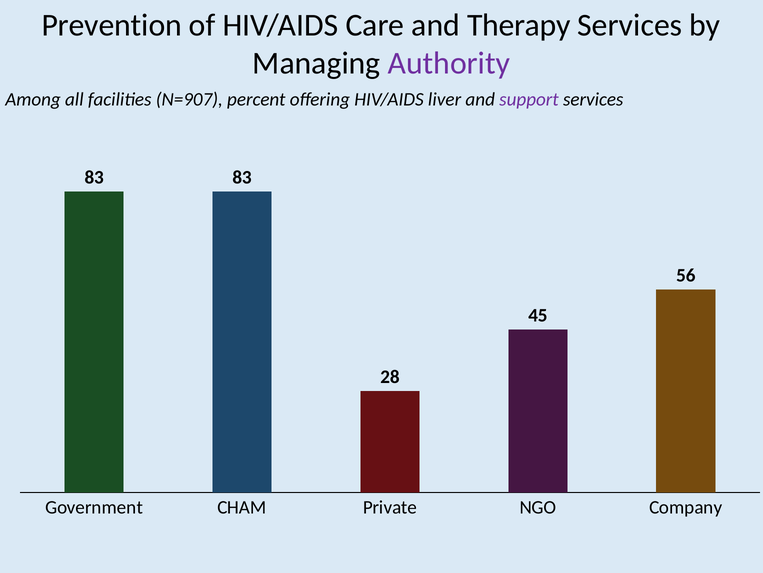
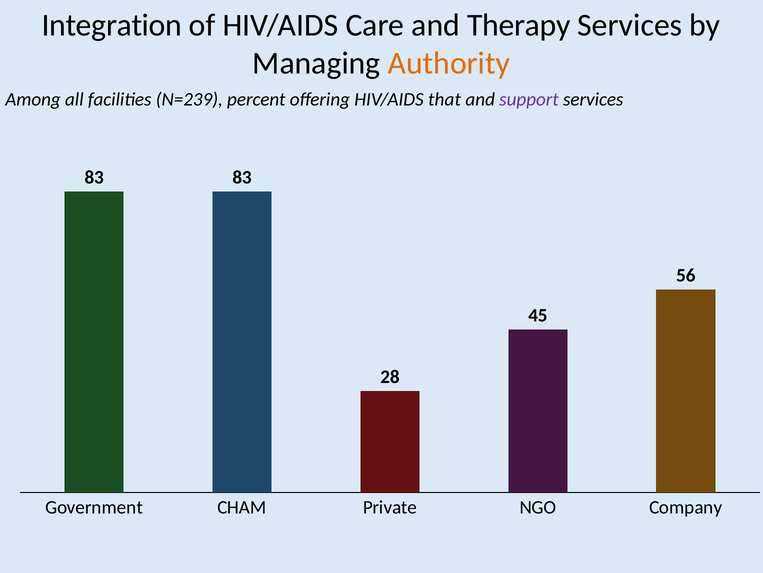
Prevention: Prevention -> Integration
Authority colour: purple -> orange
N=907: N=907 -> N=239
liver: liver -> that
